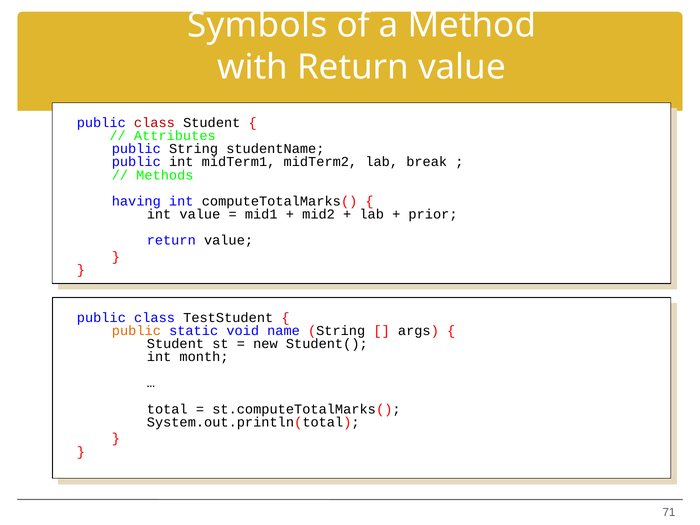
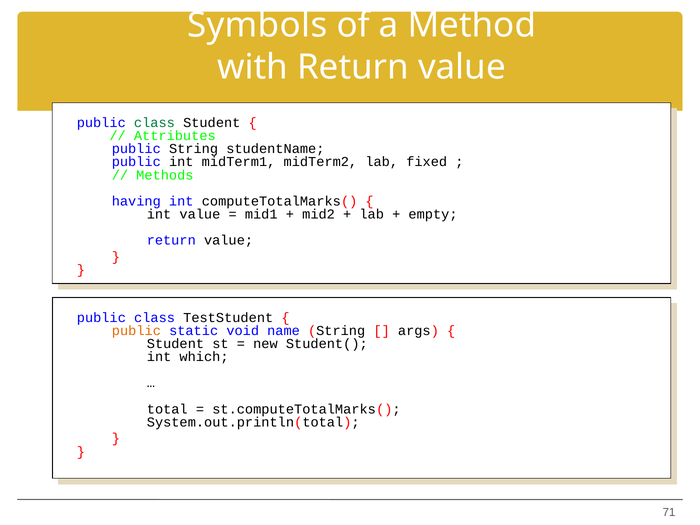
class at (154, 123) colour: red -> green
break: break -> fixed
prior: prior -> empty
month: month -> which
